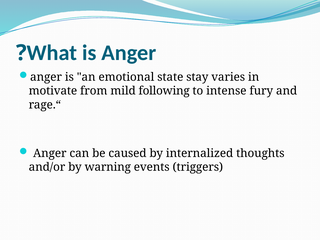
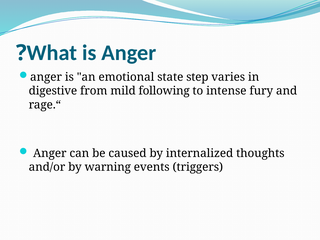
stay: stay -> step
motivate: motivate -> digestive
